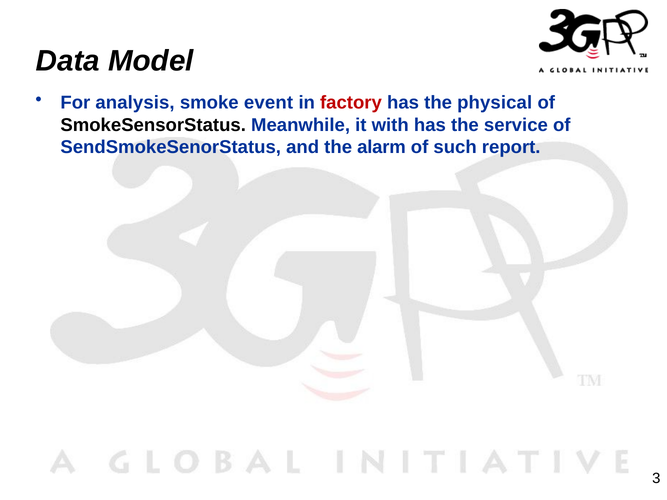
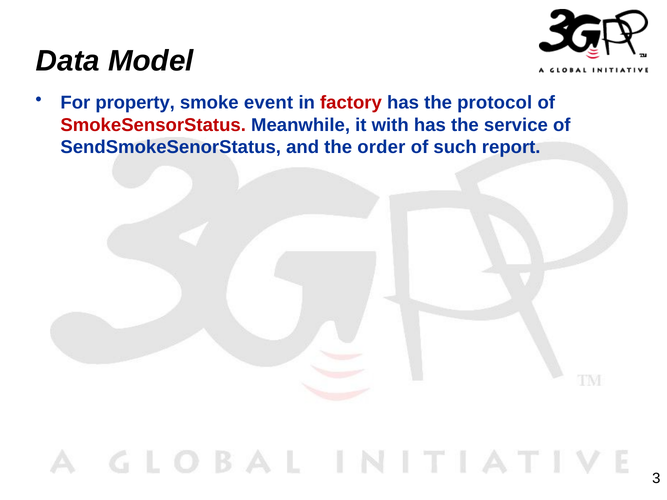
analysis: analysis -> property
physical: physical -> protocol
SmokeSensorStatus colour: black -> red
alarm: alarm -> order
